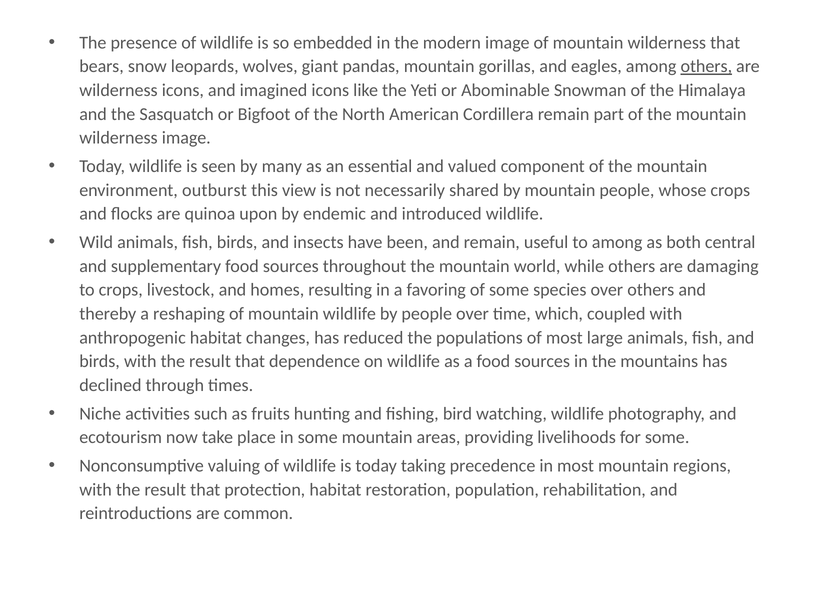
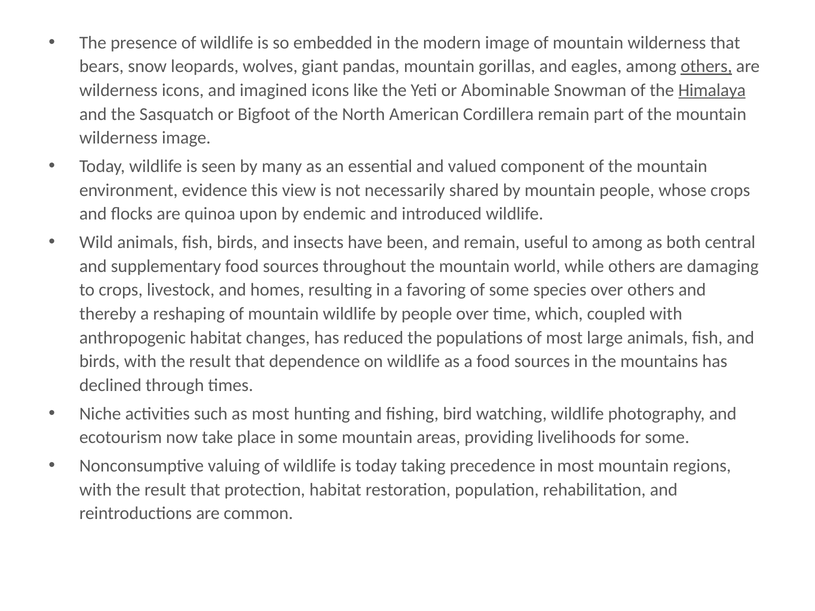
Himalaya underline: none -> present
outburst: outburst -> evidence
as fruits: fruits -> most
